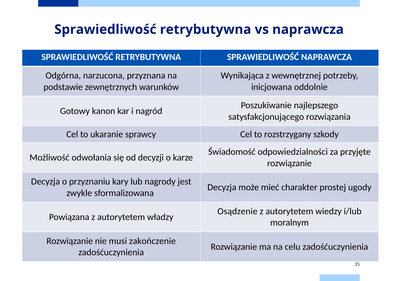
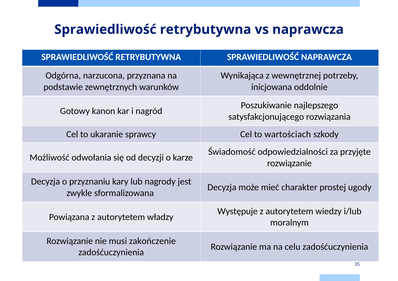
rozstrzygany: rozstrzygany -> wartościach
Osądzenie: Osądzenie -> Występuje
